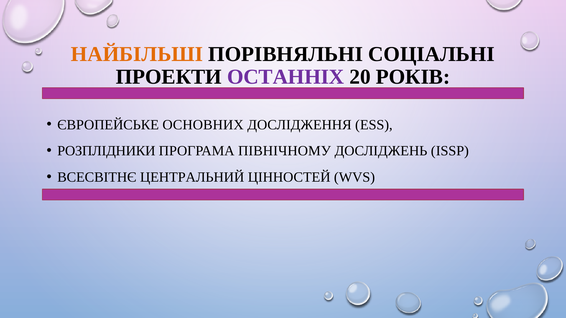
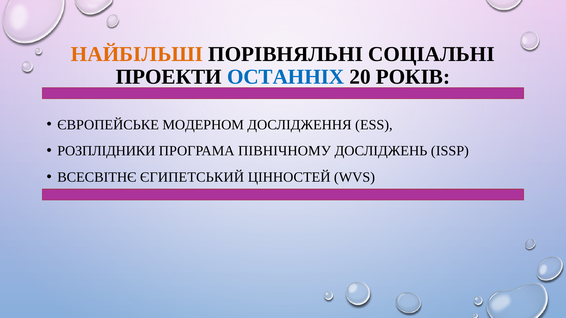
ОСТАННІХ colour: purple -> blue
ОСНОВНИХ: ОСНОВНИХ -> МОДЕРНОМ
ЦЕНТРАЛЬНИЙ: ЦЕНТРАЛЬНИЙ -> ЄГИПЕТСЬКИЙ
